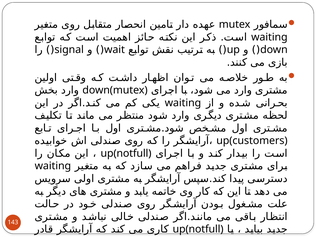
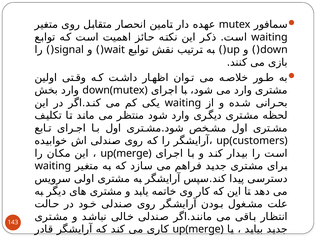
up(notfull at (126, 153): up(notfull -> up(merge
up(notfull at (198, 229): up(notfull -> up(merge
